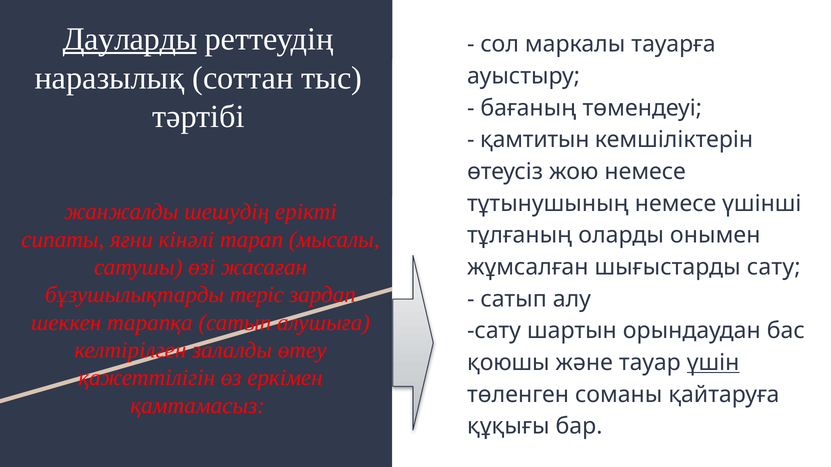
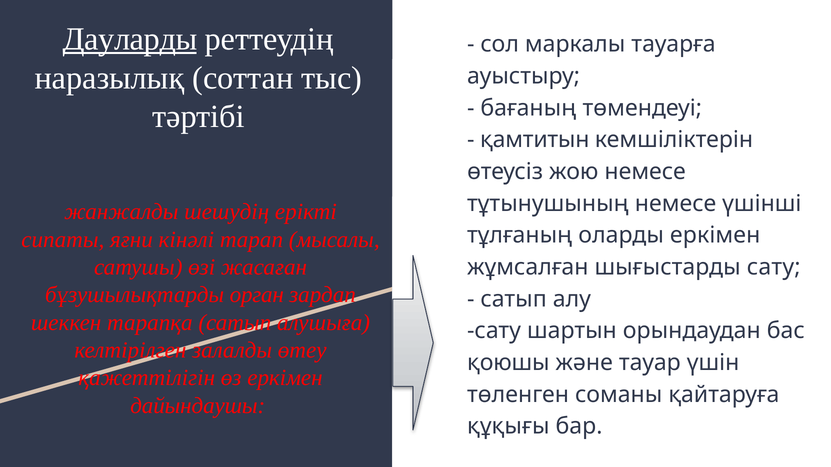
оларды онымен: онымен -> еркімен
теріс: теріс -> орган
үшін underline: present -> none
қамтамасыз: қамтамасыз -> дайындаушы
